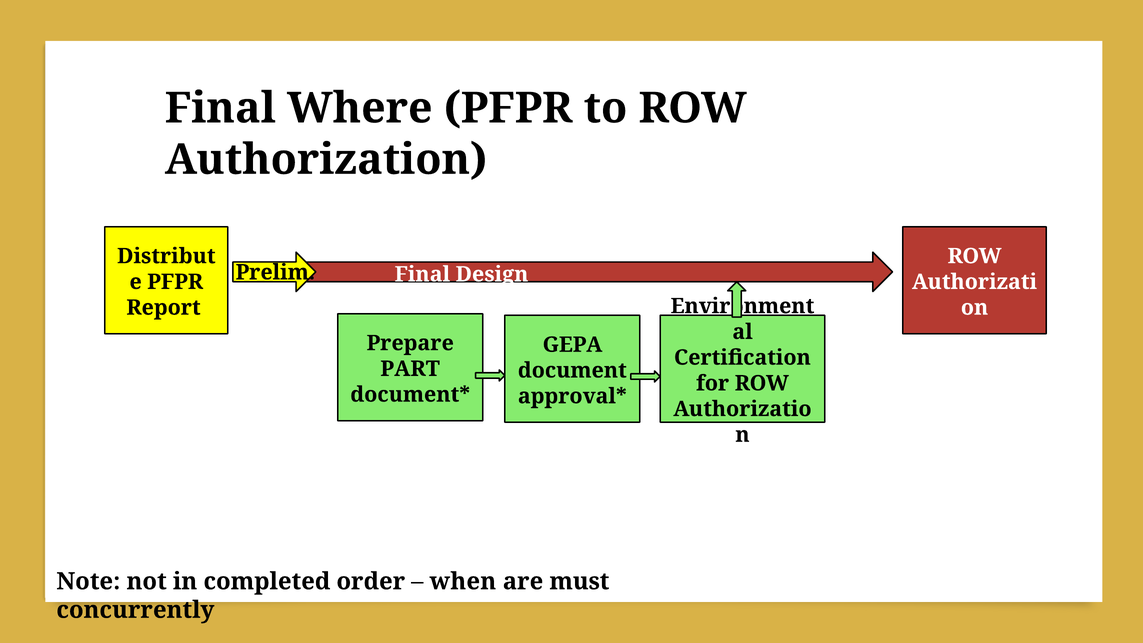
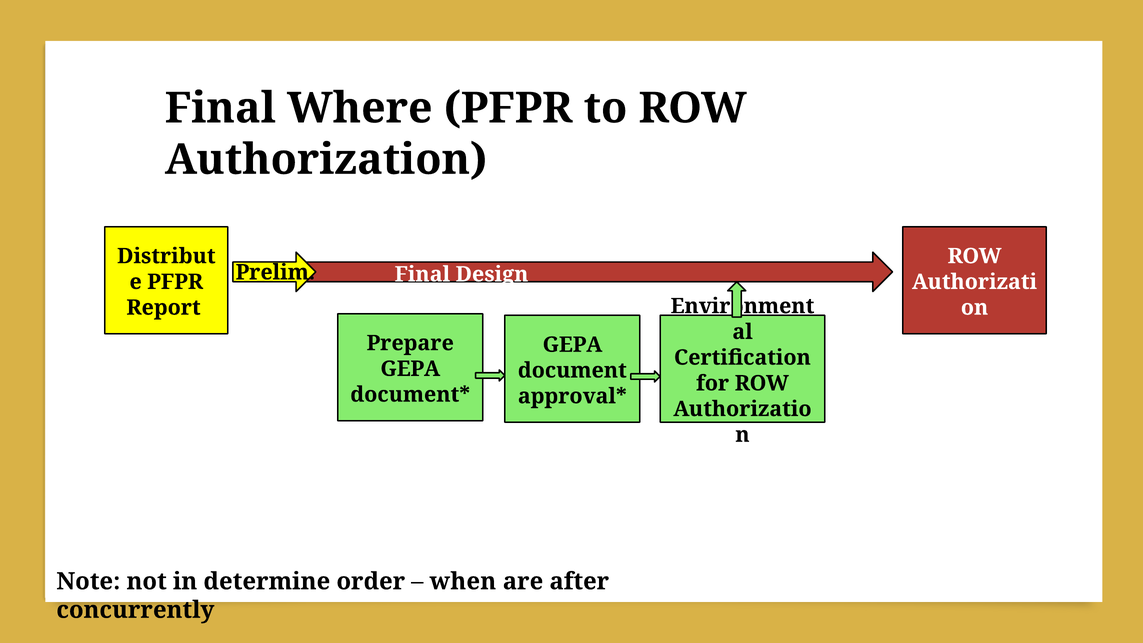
PART at (410, 369): PART -> GEPA
completed: completed -> determine
must: must -> after
